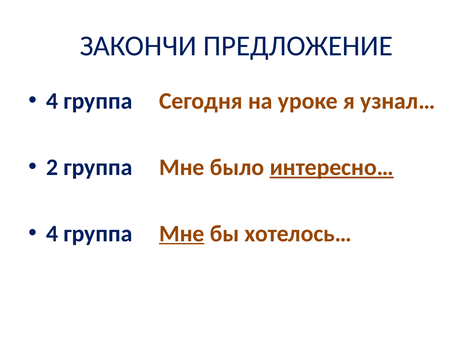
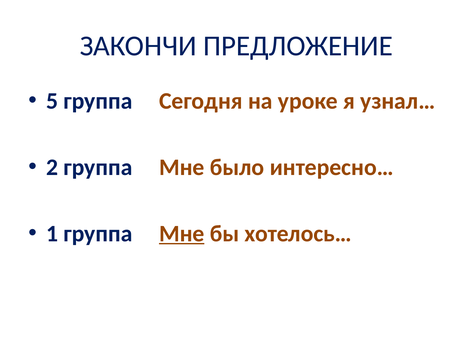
4 at (52, 101): 4 -> 5
интересно… underline: present -> none
4 at (52, 233): 4 -> 1
